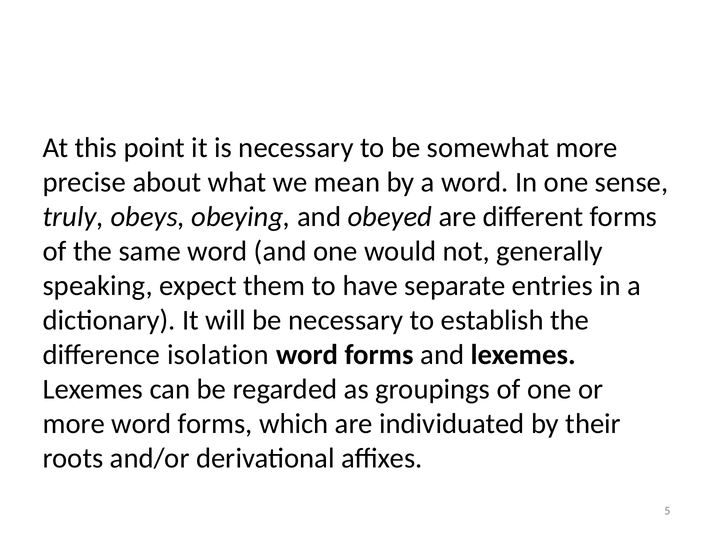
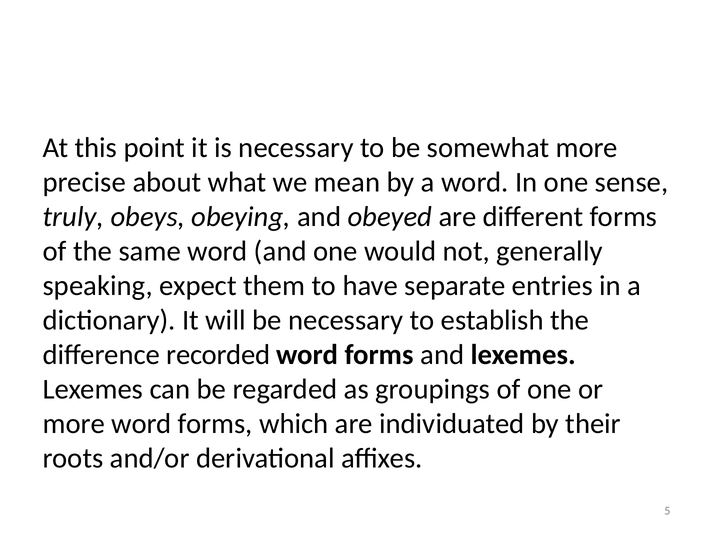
isolation: isolation -> recorded
